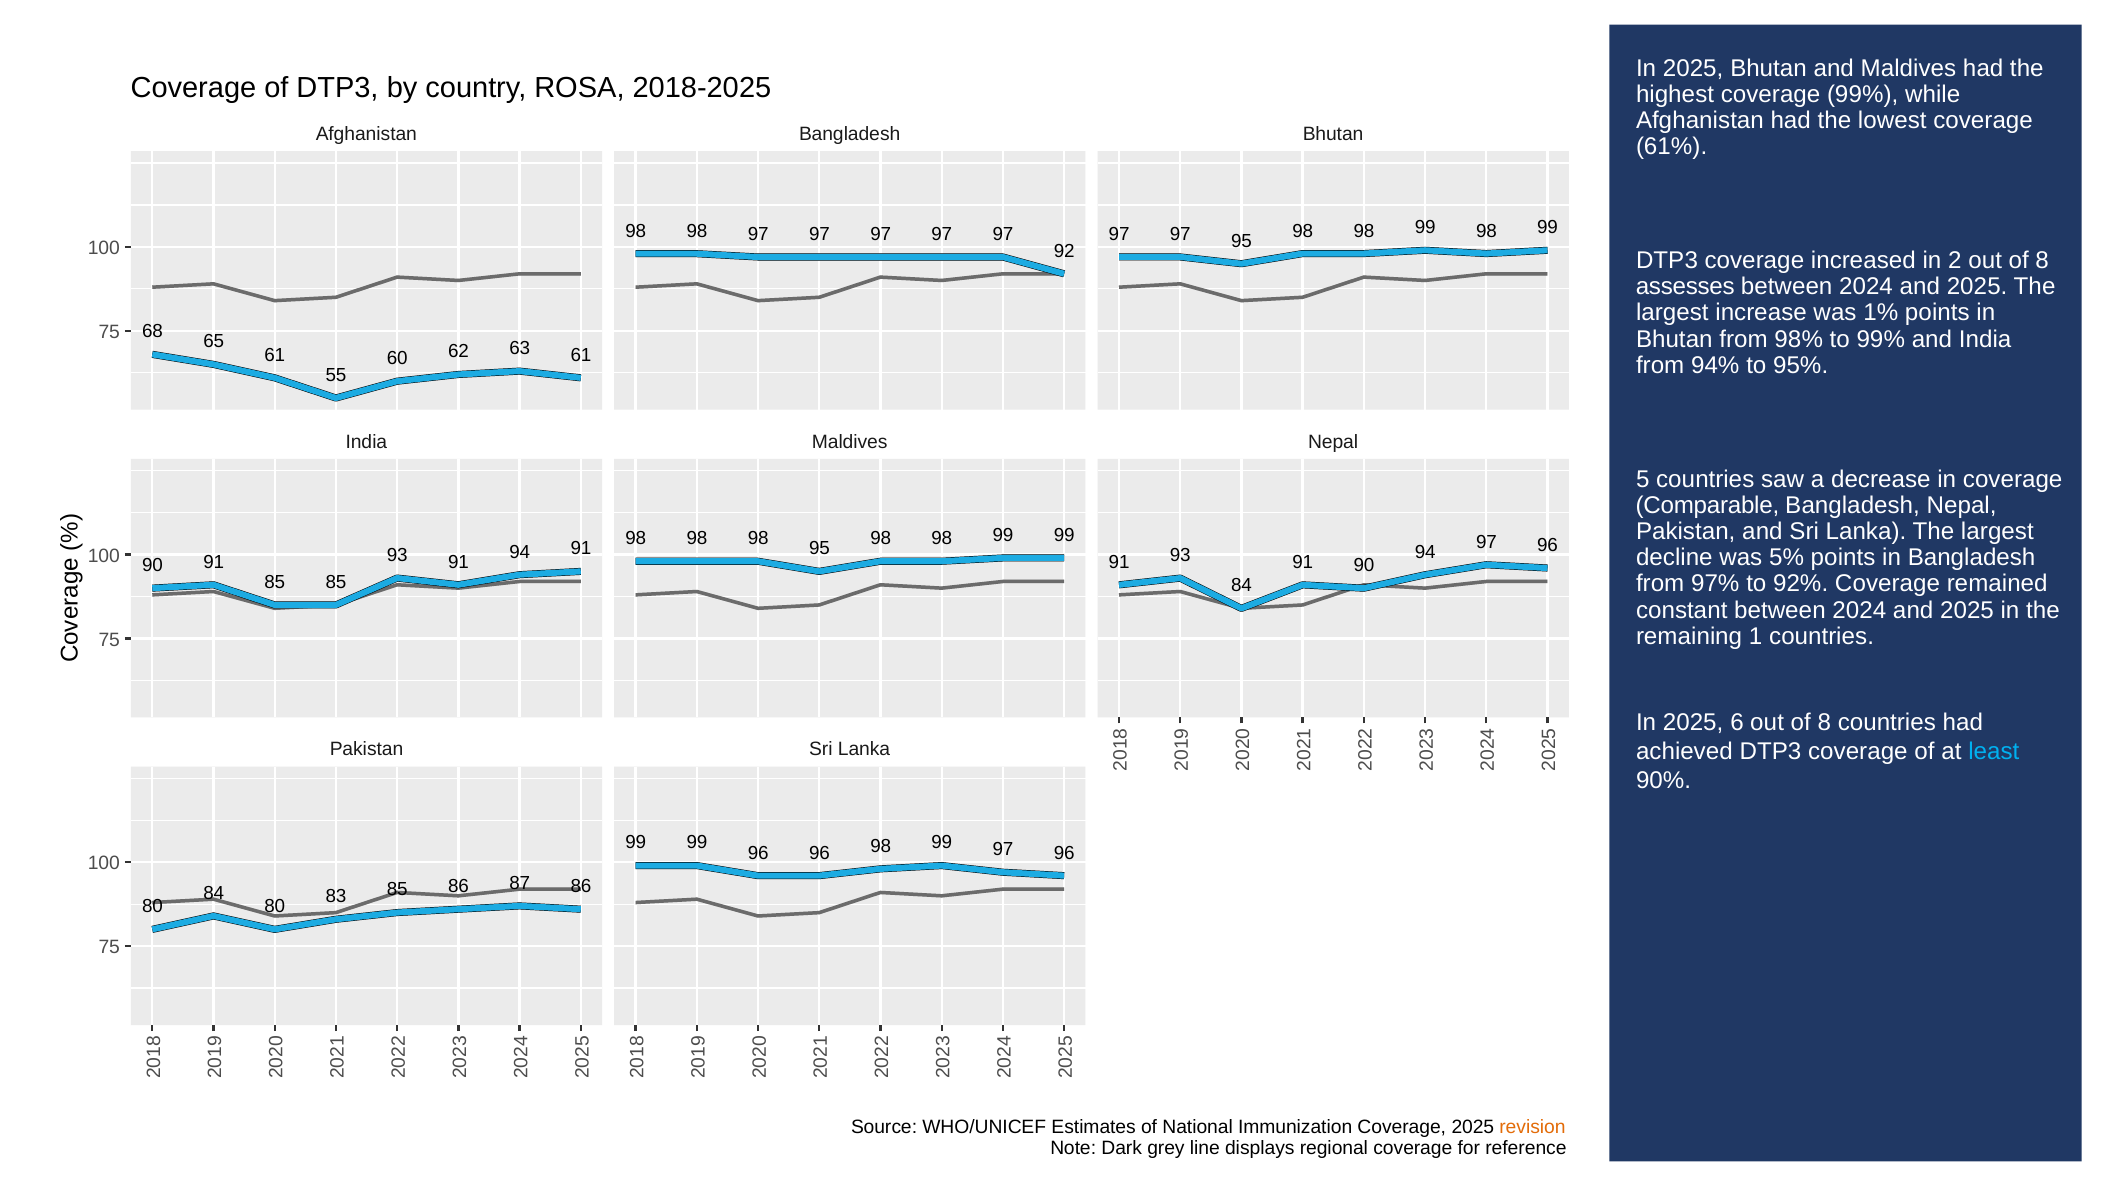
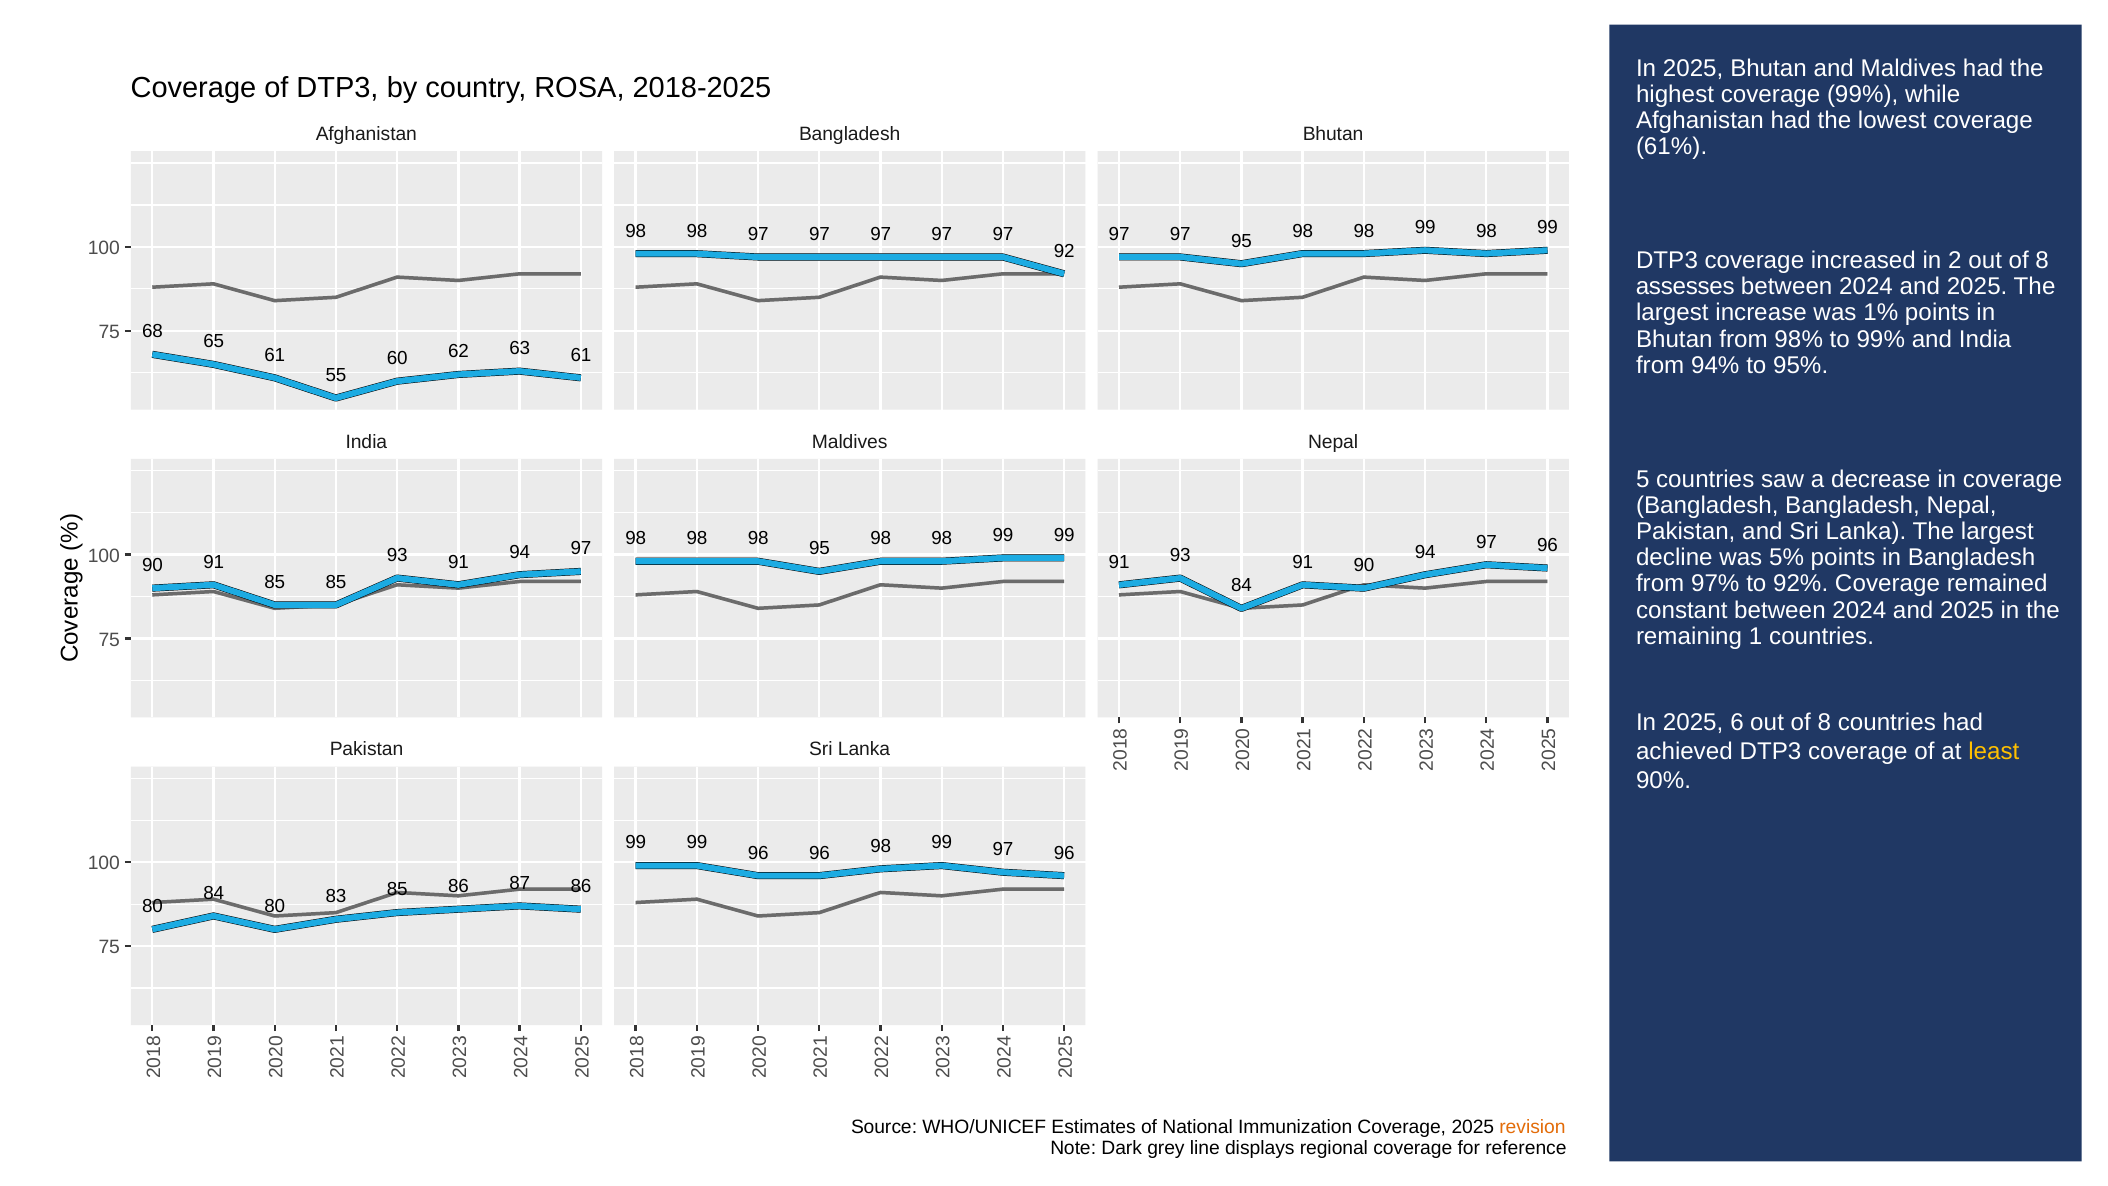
Comparable at (1707, 506): Comparable -> Bangladesh
91 at (581, 548): 91 -> 97
least colour: light blue -> yellow
